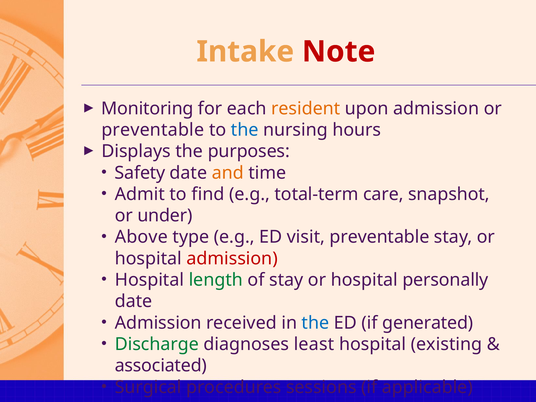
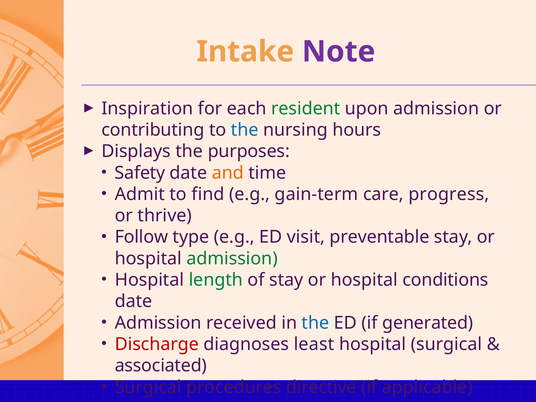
Note colour: red -> purple
Monitoring: Monitoring -> Inspiration
resident colour: orange -> green
preventable at (153, 130): preventable -> contributing
total-term: total-term -> gain-term
snapshot: snapshot -> progress
under: under -> thrive
Above: Above -> Follow
admission at (232, 259) colour: red -> green
personally: personally -> conditions
Discharge colour: green -> red
hospital existing: existing -> surgical
sessions: sessions -> directive
